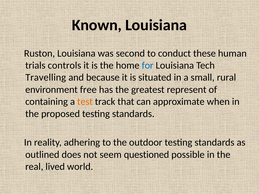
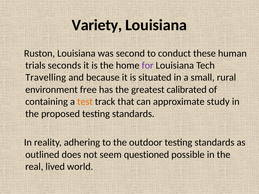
Known: Known -> Variety
controls: controls -> seconds
for colour: blue -> purple
represent: represent -> calibrated
when: when -> study
